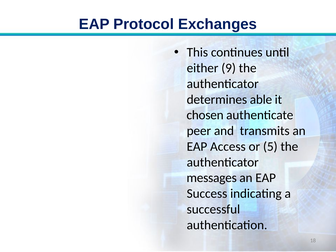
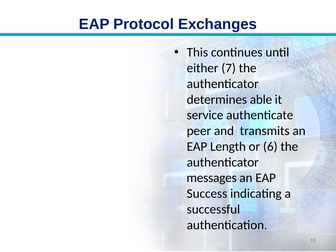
9: 9 -> 7
chosen: chosen -> service
Access: Access -> Length
5: 5 -> 6
